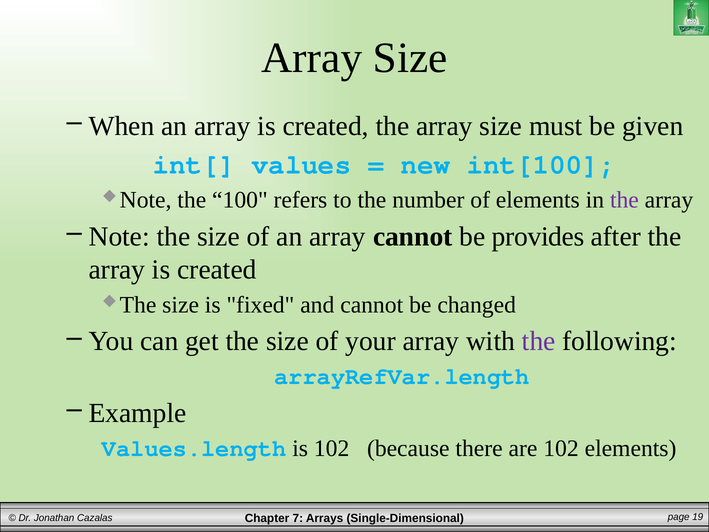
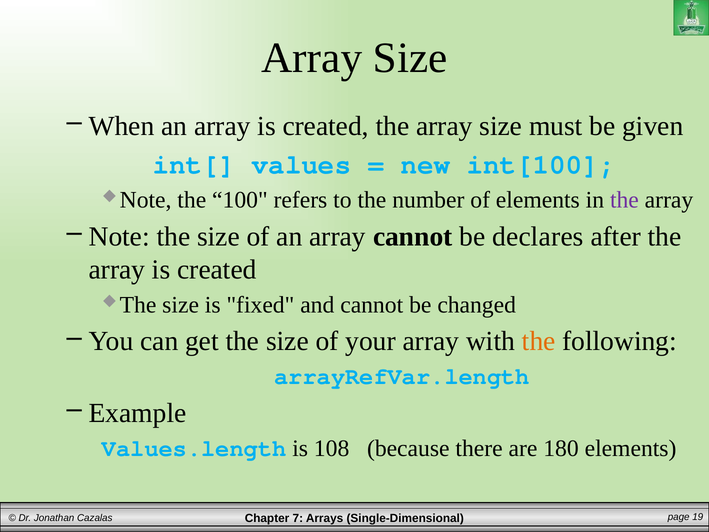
provides: provides -> declares
the at (539, 341) colour: purple -> orange
is 102: 102 -> 108
are 102: 102 -> 180
